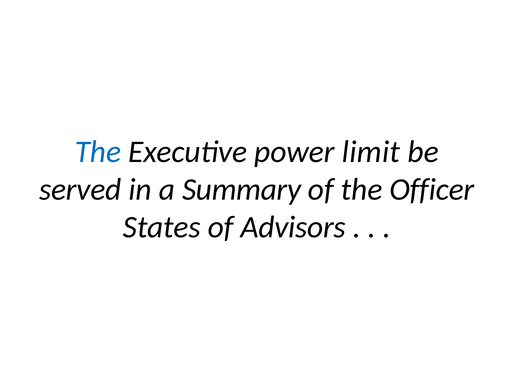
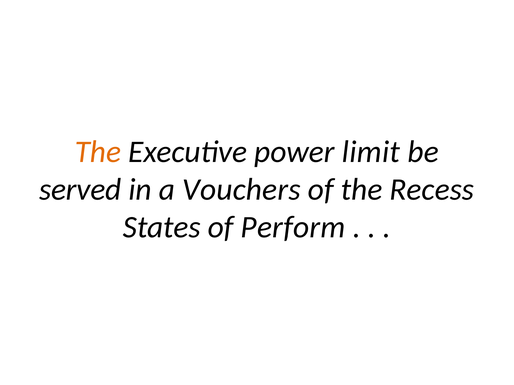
The at (98, 152) colour: blue -> orange
Summary: Summary -> Vouchers
Officer: Officer -> Recess
Advisors: Advisors -> Perform
